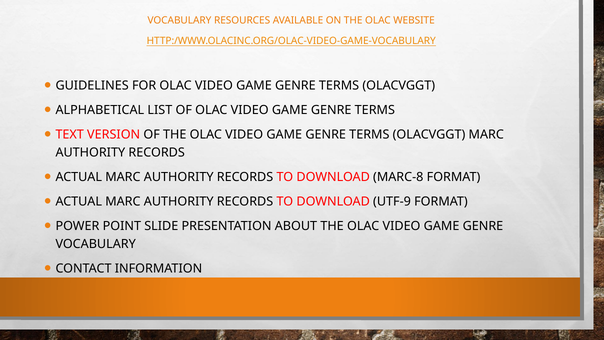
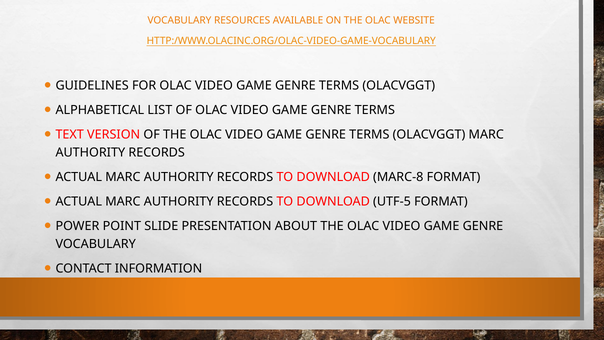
UTF-9: UTF-9 -> UTF-5
